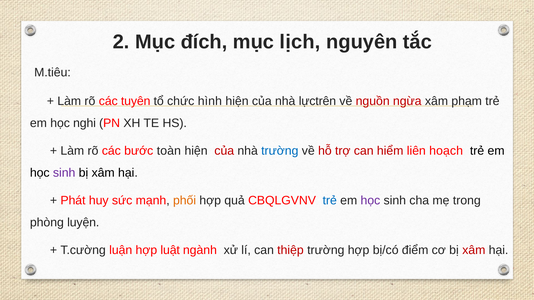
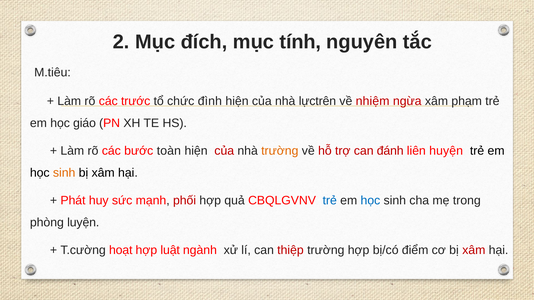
lịch: lịch -> tính
tuyên: tuyên -> trước
hình: hình -> đình
nguồn: nguồn -> nhiệm
nghi: nghi -> giáo
trường at (280, 151) colour: blue -> orange
hiểm: hiểm -> đánh
hoạch: hoạch -> huyện
sinh at (64, 173) colour: purple -> orange
phối colour: orange -> red
học at (370, 201) colour: purple -> blue
luận: luận -> hoạt
